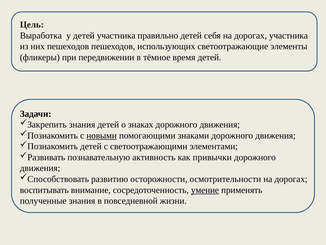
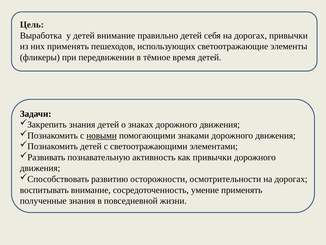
детей участника: участника -> внимание
дорогах участника: участника -> привычки
них пешеходов: пешеходов -> применять
умение underline: present -> none
